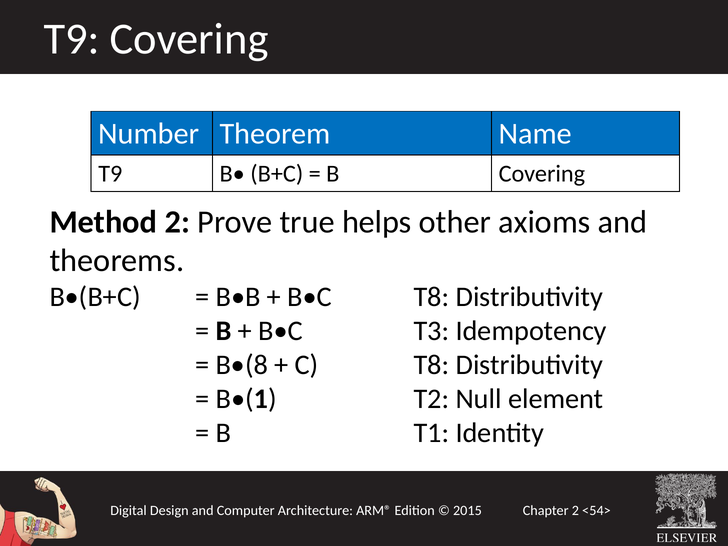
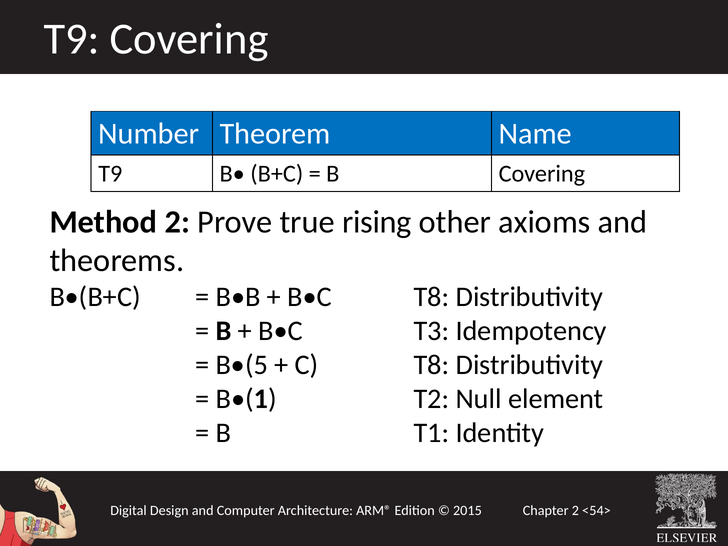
helps: helps -> rising
B•(8: B•(8 -> B•(5
